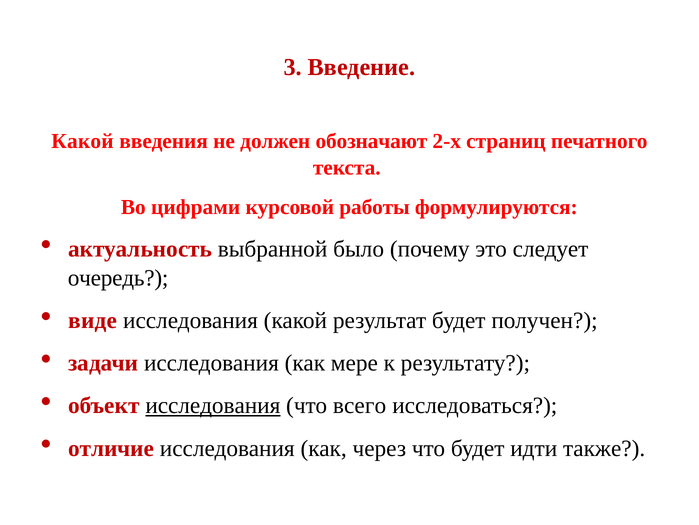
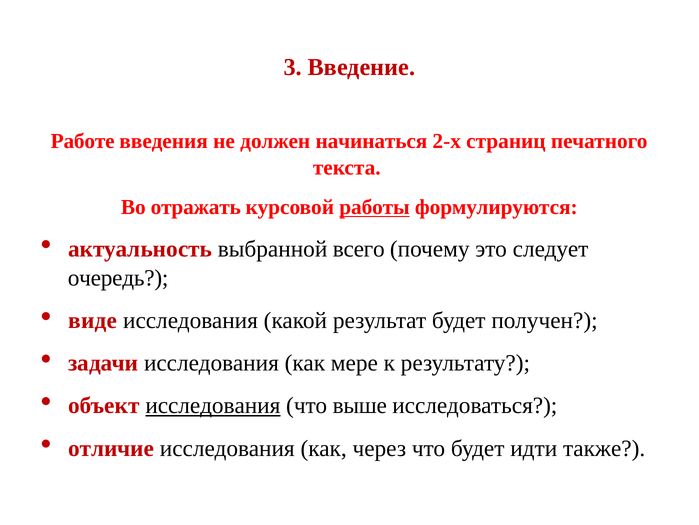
Какой at (82, 141): Какой -> Работе
обозначают: обозначают -> начинаться
цифрами: цифрами -> отражать
работы underline: none -> present
было: было -> всего
всего: всего -> выше
